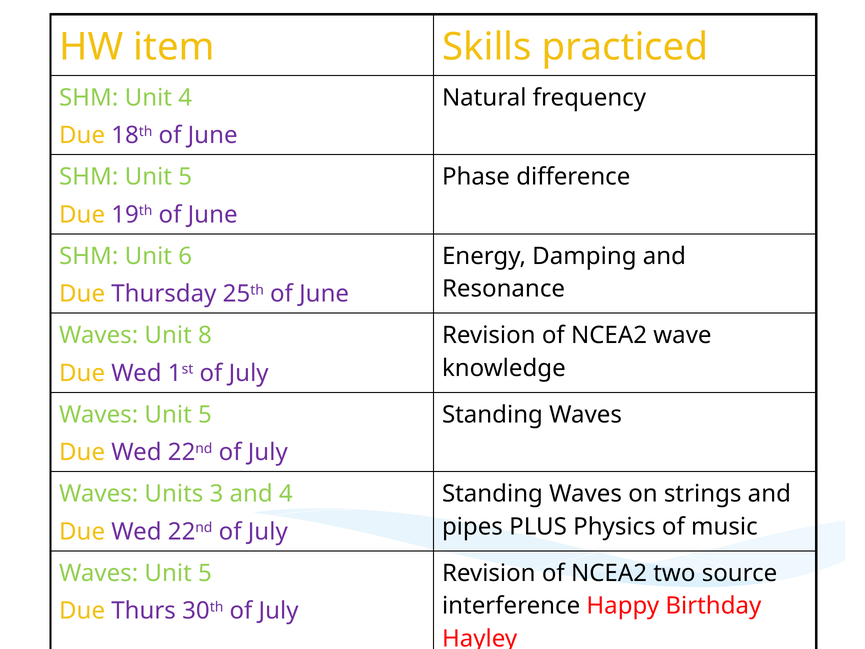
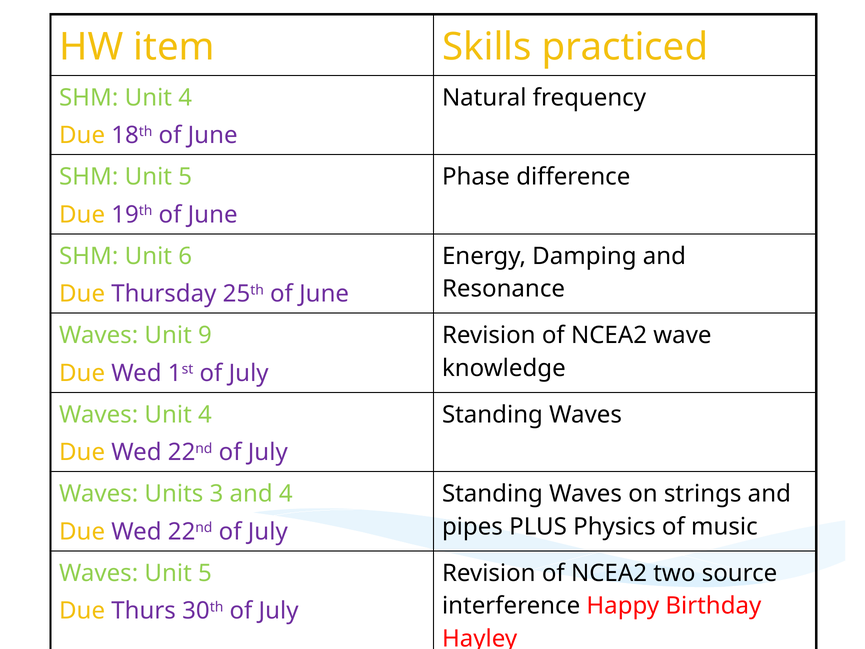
8: 8 -> 9
5 at (205, 414): 5 -> 4
